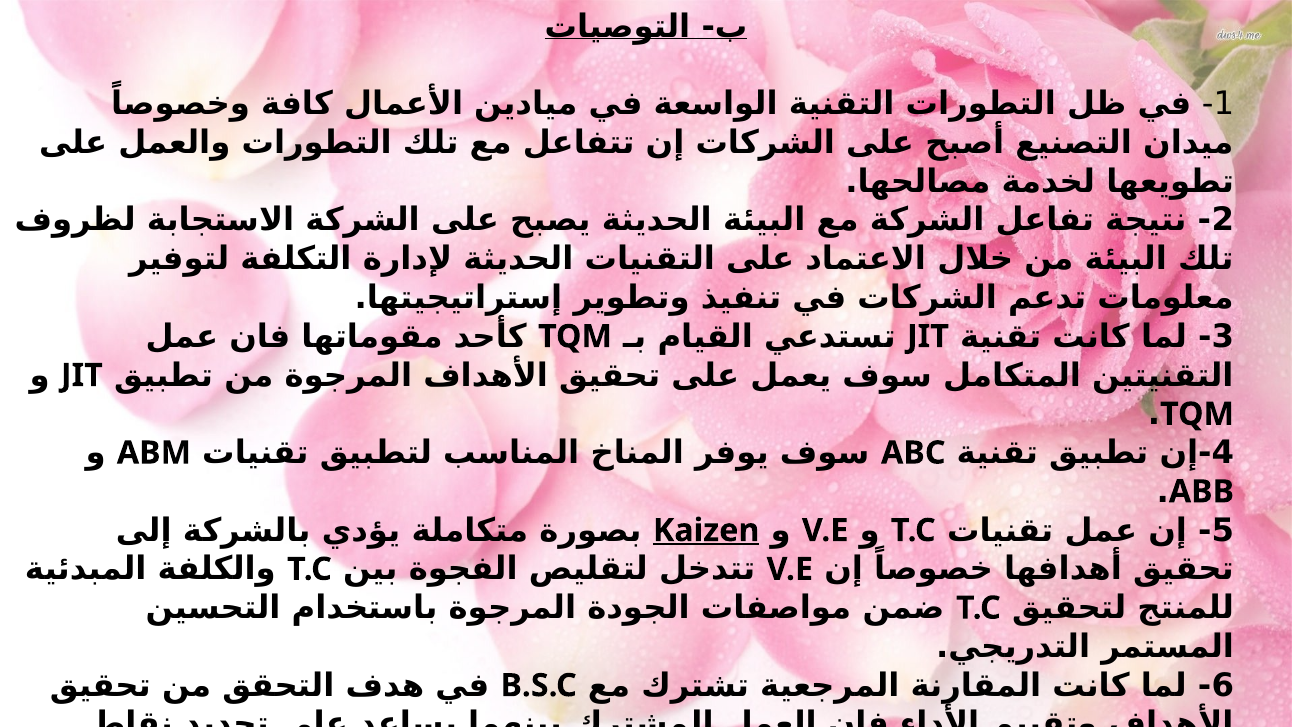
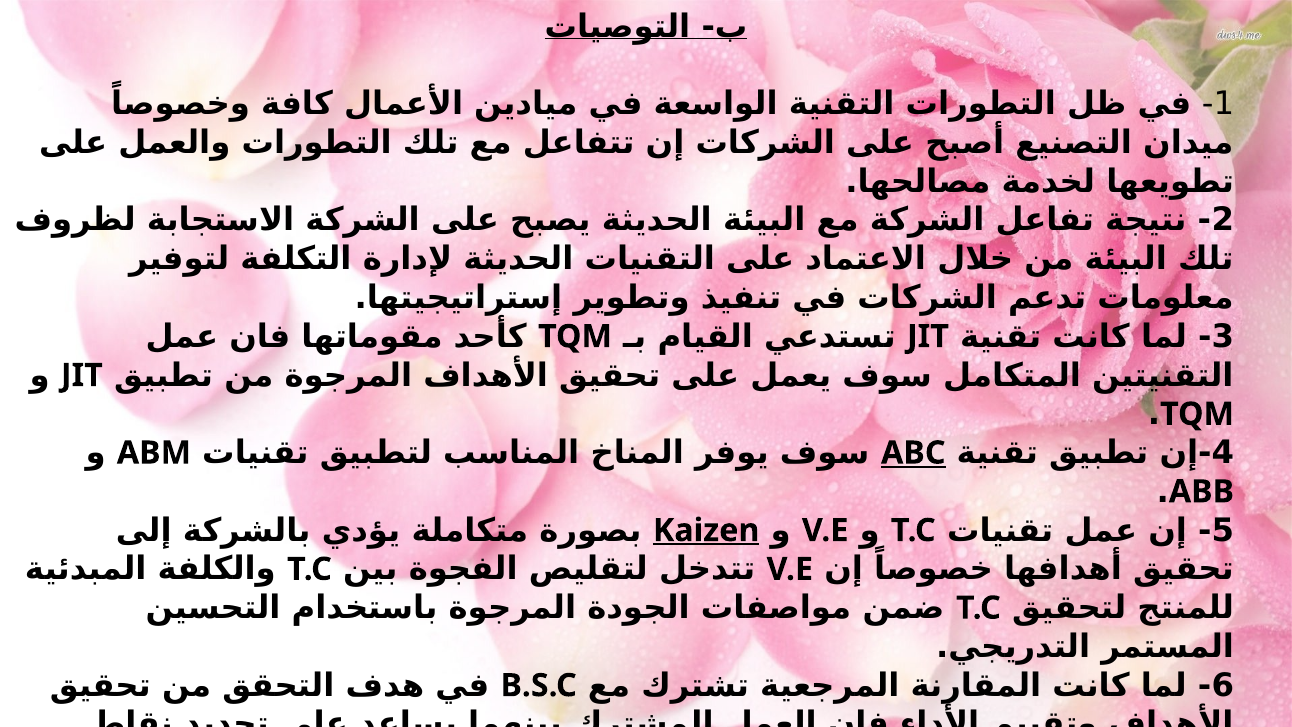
ABC underline: none -> present
